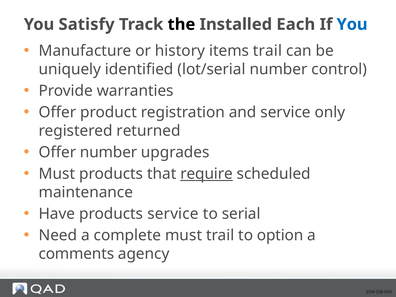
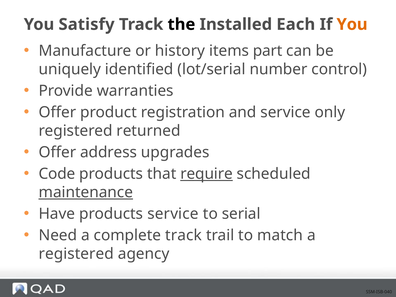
You at (352, 24) colour: blue -> orange
items trail: trail -> part
Offer number: number -> address
Must at (57, 174): Must -> Code
maintenance underline: none -> present
complete must: must -> track
option: option -> match
comments at (76, 254): comments -> registered
